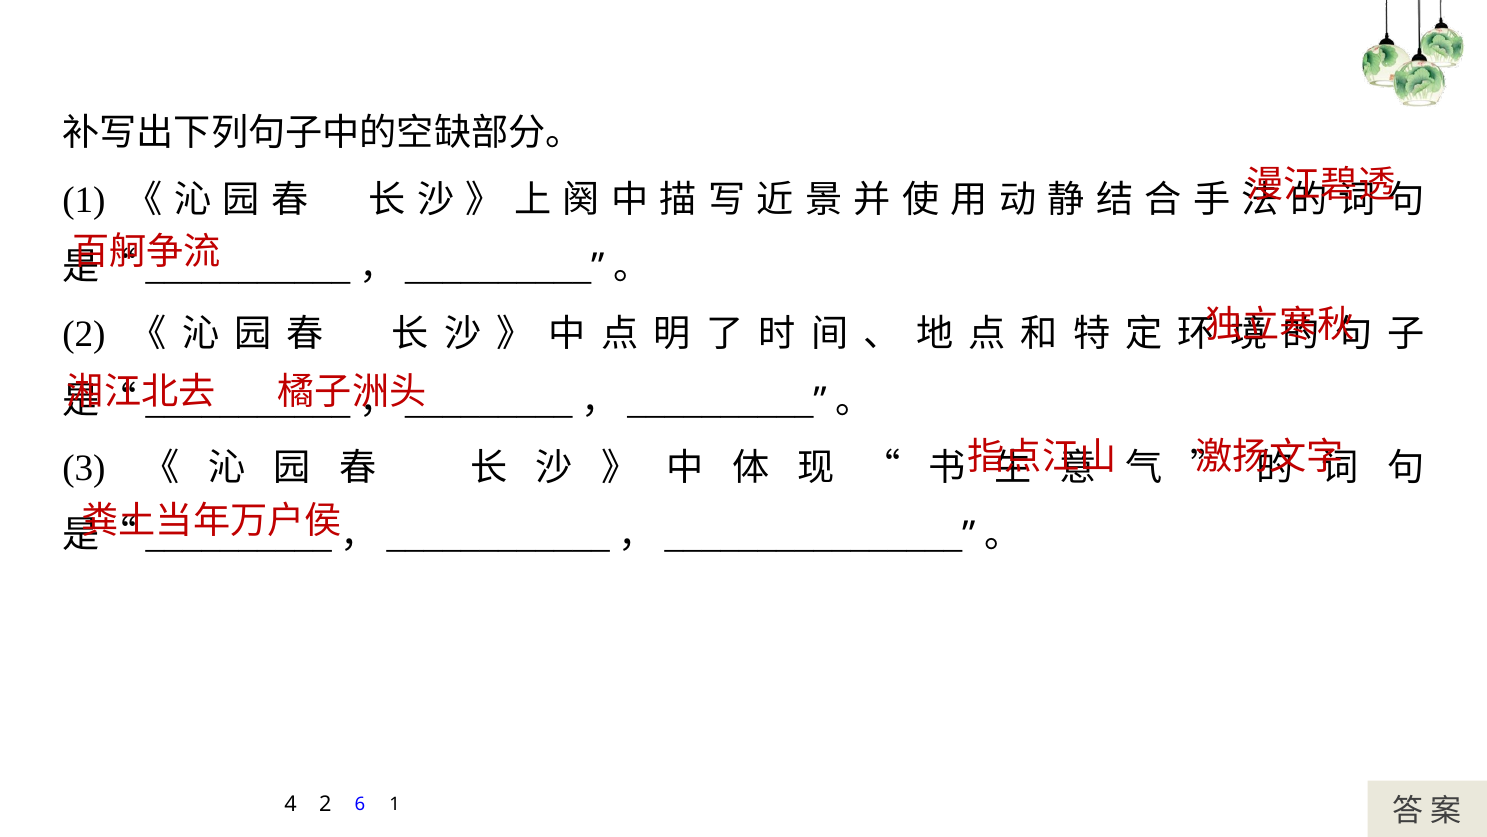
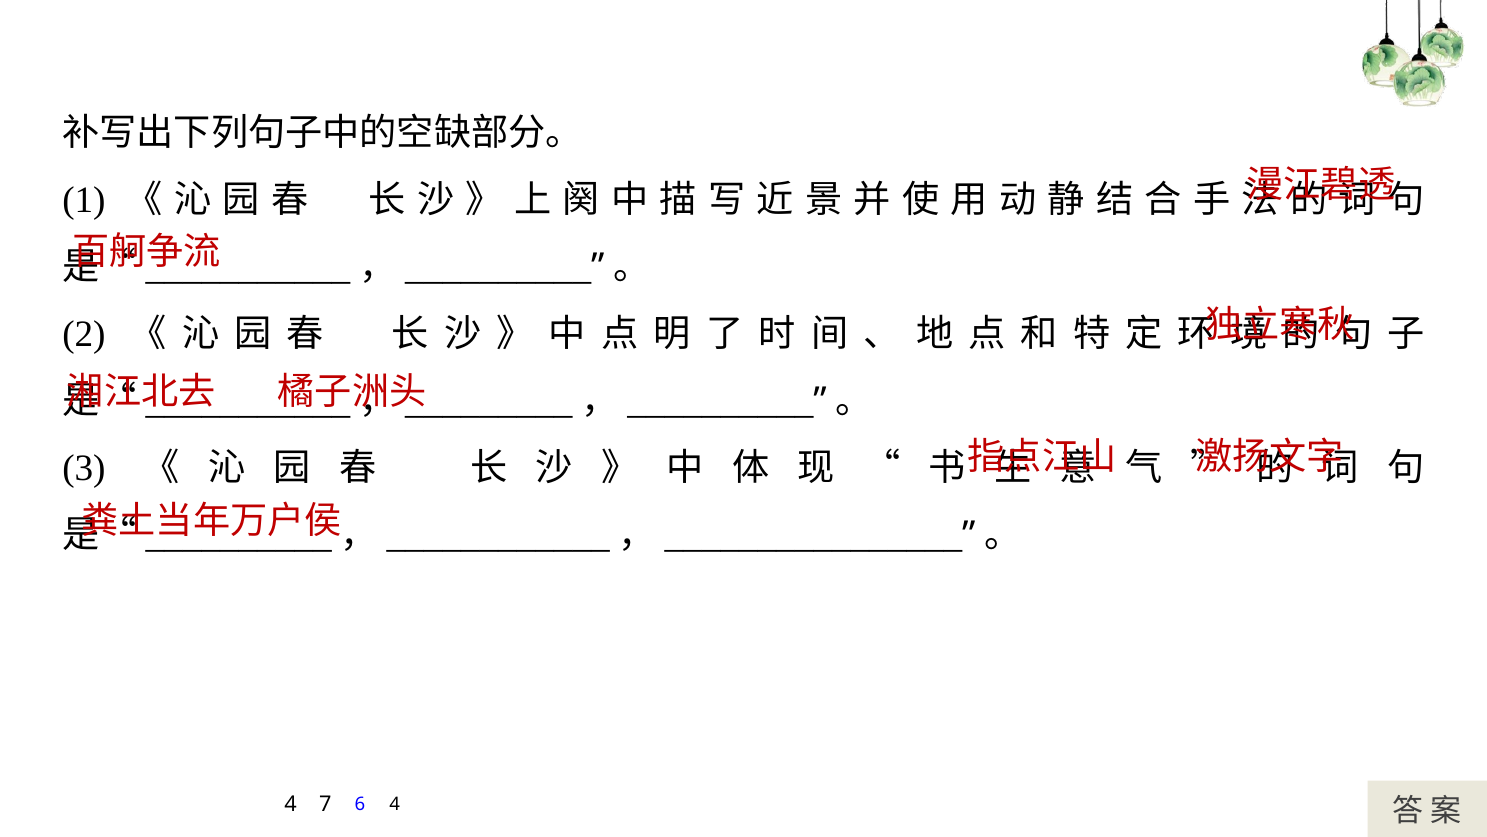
4 2: 2 -> 7
6 1: 1 -> 4
